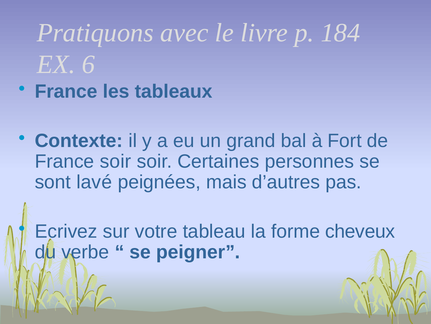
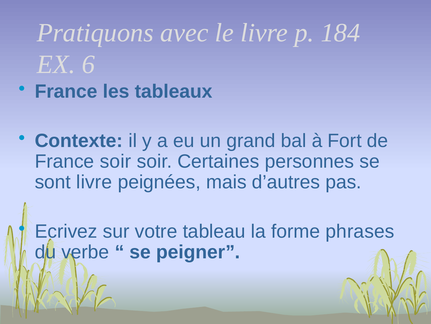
sont lavé: lavé -> livre
cheveux: cheveux -> phrases
